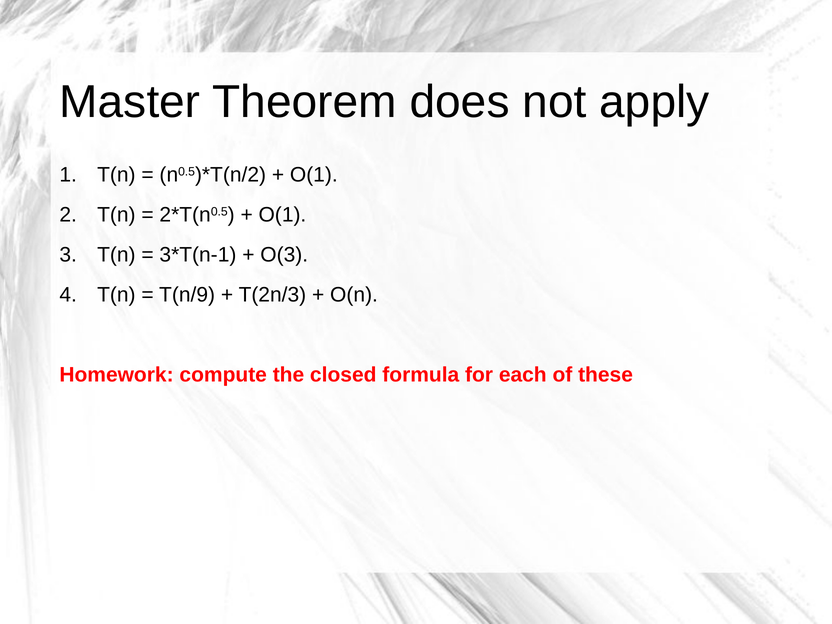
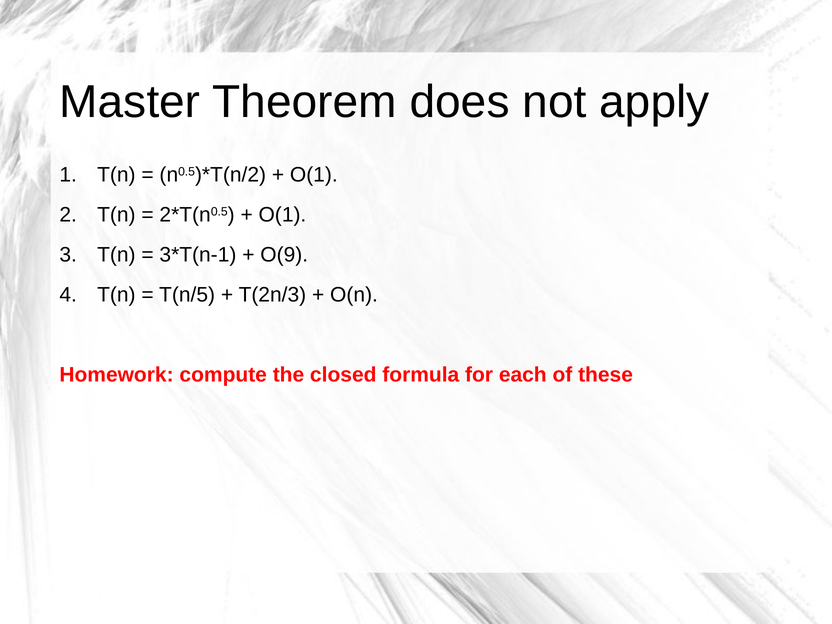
O(3: O(3 -> O(9
T(n/9: T(n/9 -> T(n/5
